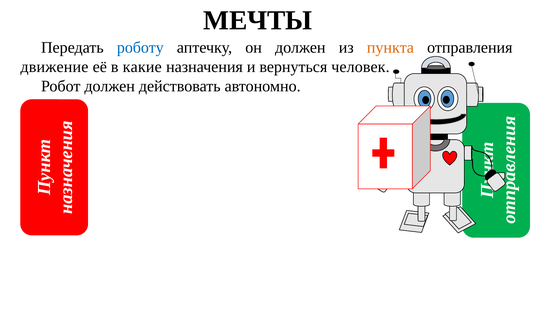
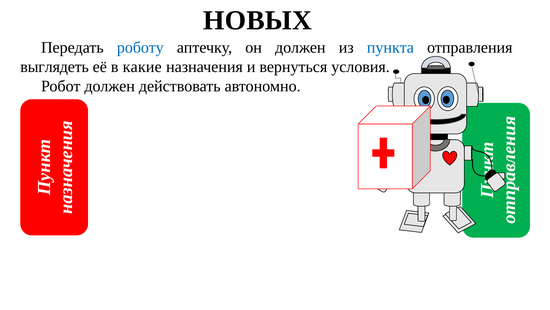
МЕЧТЫ: МЕЧТЫ -> НОВЫХ
пункта colour: orange -> blue
движение: движение -> выглядеть
человек: человек -> условия
